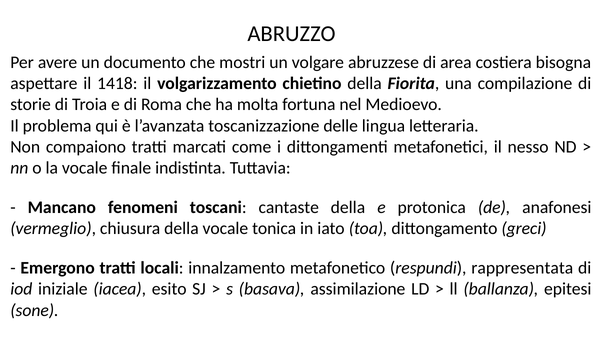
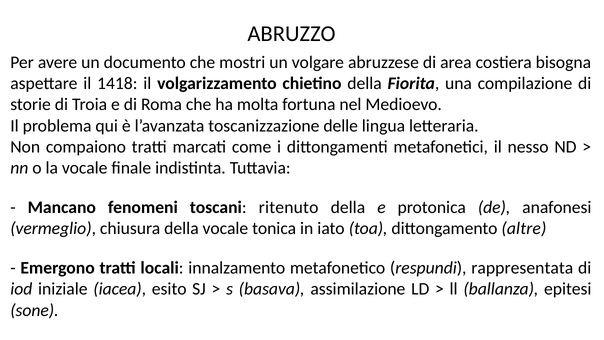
cantaste: cantaste -> ritenuto
greci: greci -> altre
